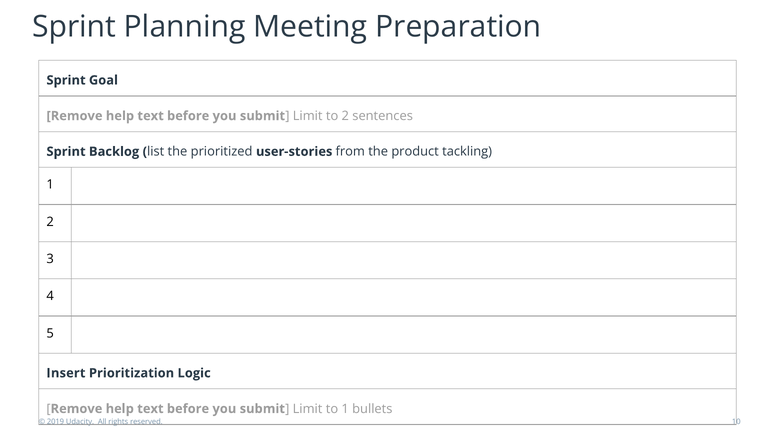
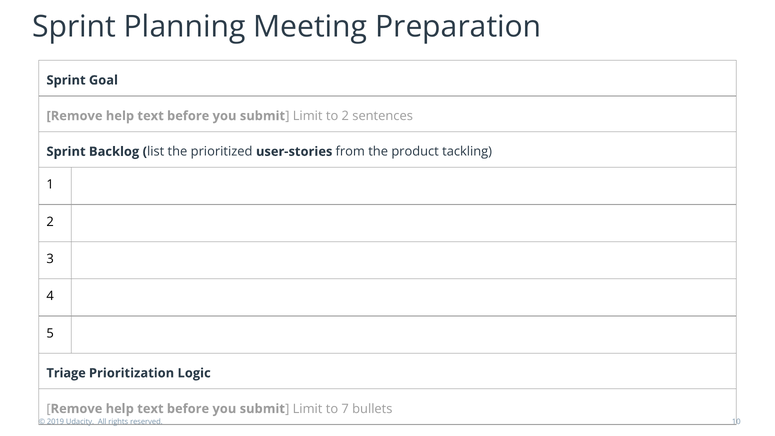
Insert: Insert -> Triage
to 1: 1 -> 7
